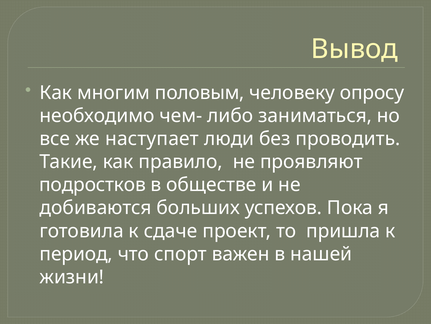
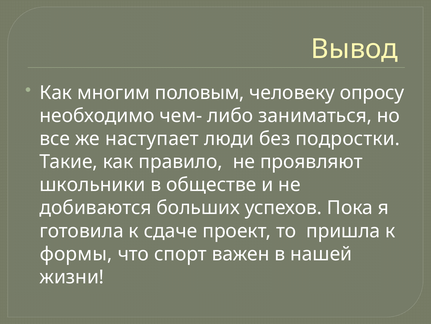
проводить: проводить -> подростки
подростков: подростков -> школьники
период: период -> формы
